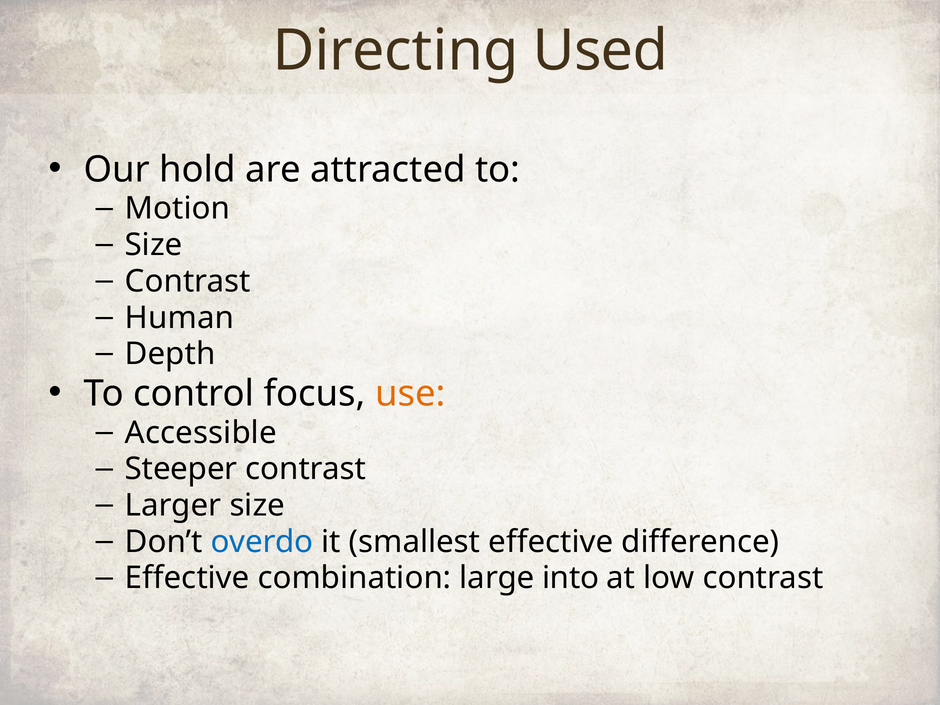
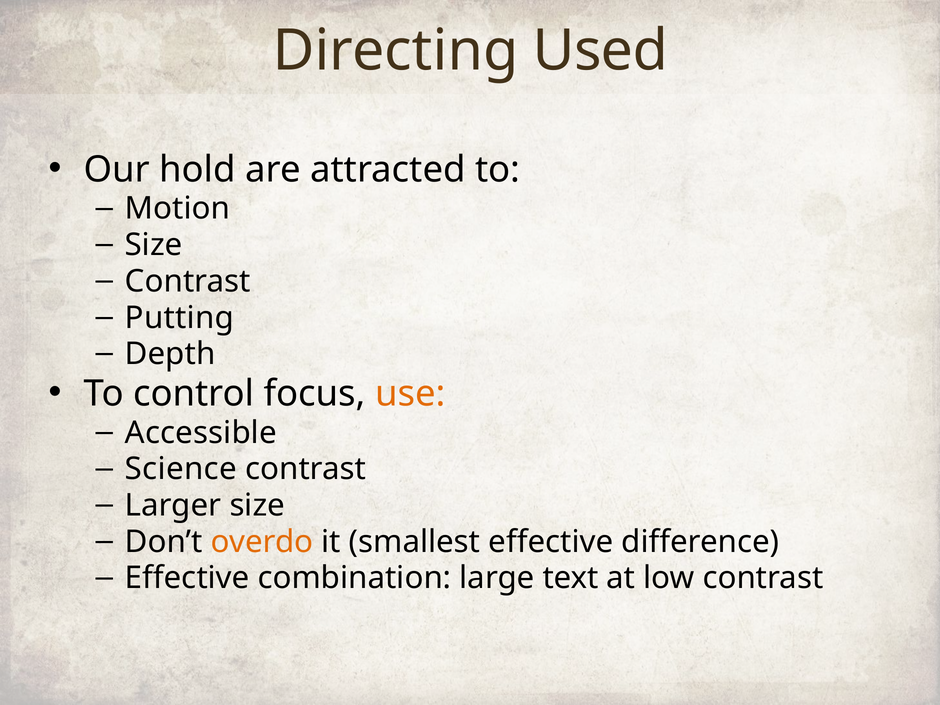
Human: Human -> Putting
Steeper: Steeper -> Science
overdo colour: blue -> orange
into: into -> text
